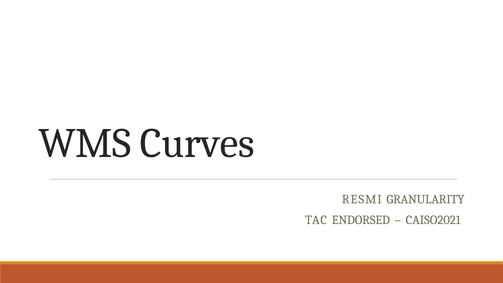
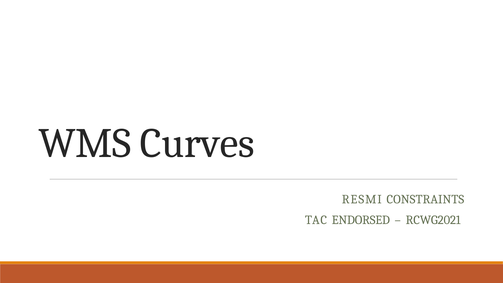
GRANULARITY: GRANULARITY -> CONSTRAINTS
CAISO2021: CAISO2021 -> RCWG2021
